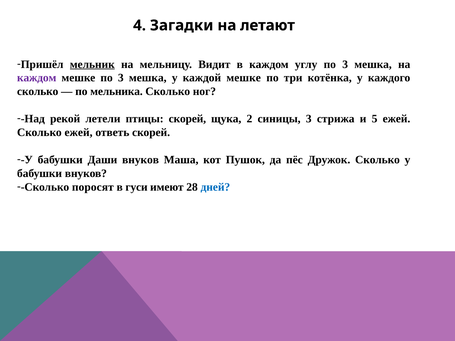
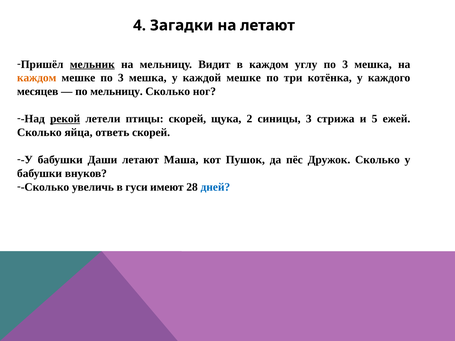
каждом at (37, 78) colour: purple -> orange
сколько at (38, 92): сколько -> месяцев
по мельника: мельника -> мельницу
рекой underline: none -> present
Сколько ежей: ежей -> яйца
Даши внуков: внуков -> летают
поросят: поросят -> увеличь
